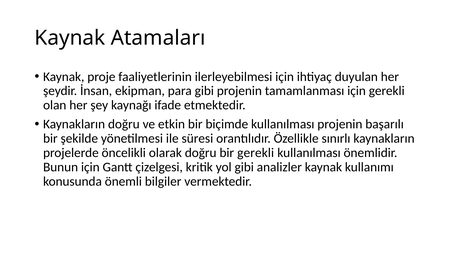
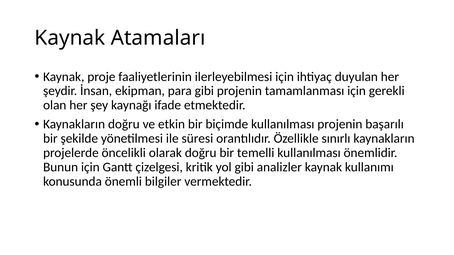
bir gerekli: gerekli -> temelli
